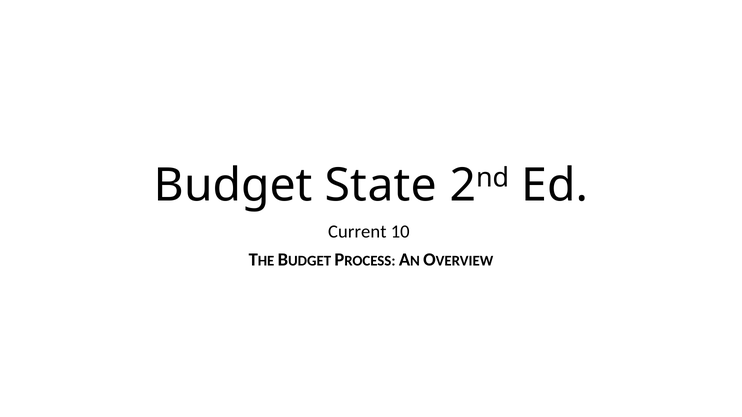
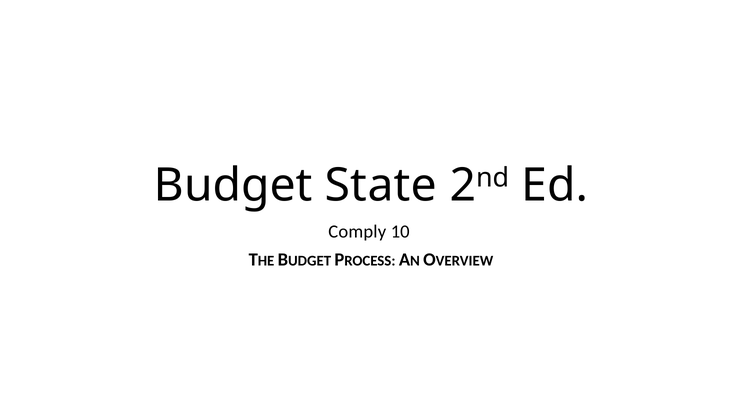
Current: Current -> Comply
